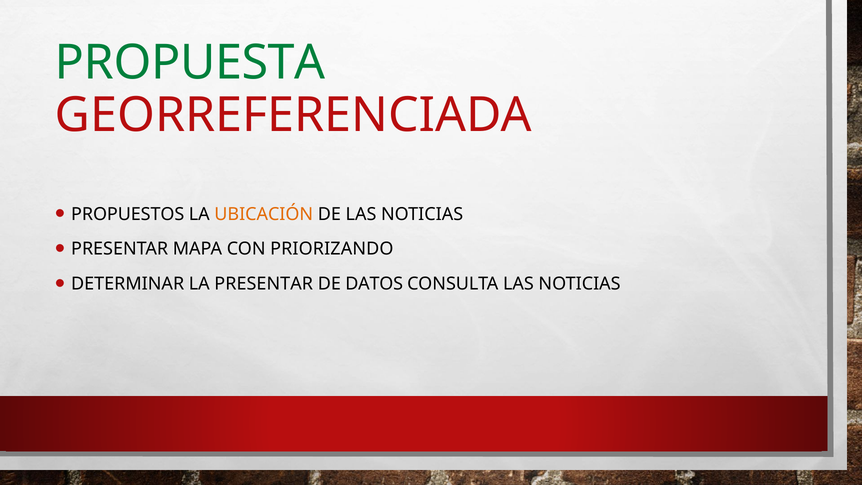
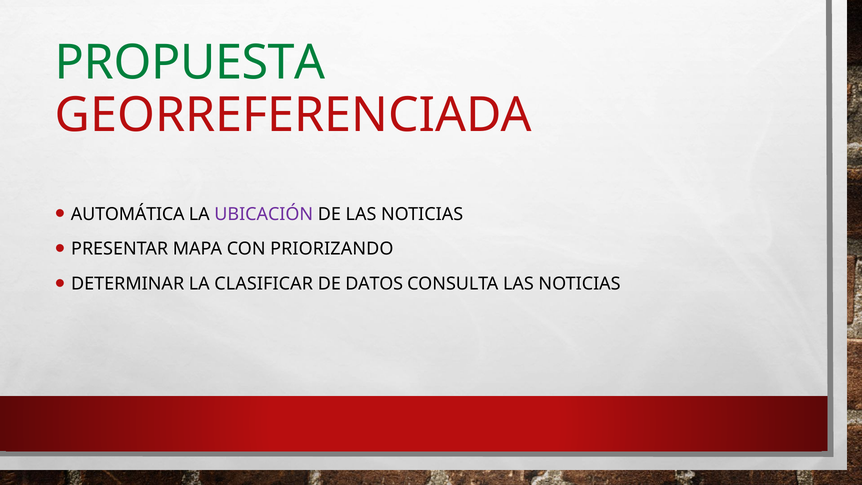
PROPUESTOS: PROPUESTOS -> AUTOMÁTICA
UBICACIÓN colour: orange -> purple
LA PRESENTAR: PRESENTAR -> CLASIFICAR
